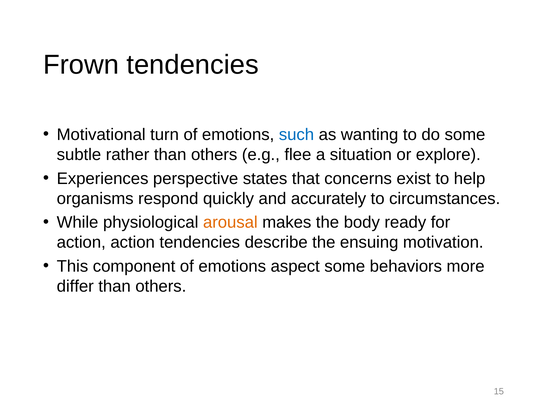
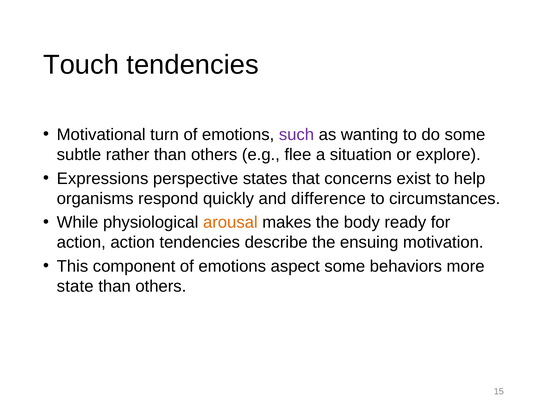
Frown: Frown -> Touch
such colour: blue -> purple
Experiences: Experiences -> Expressions
accurately: accurately -> difference
differ: differ -> state
